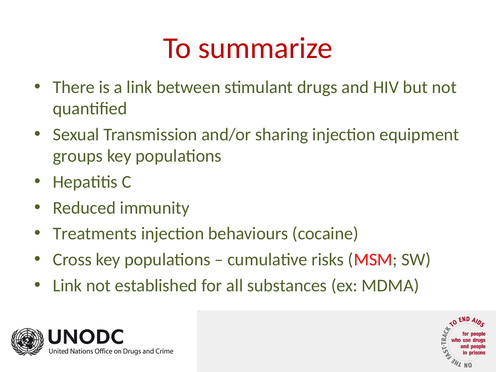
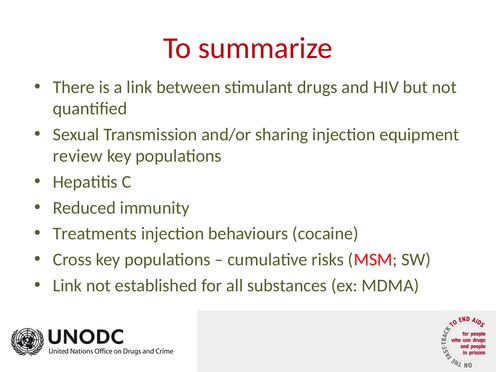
groups: groups -> review
